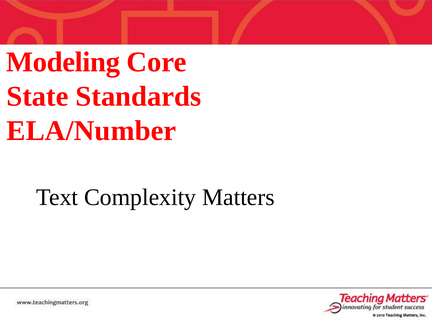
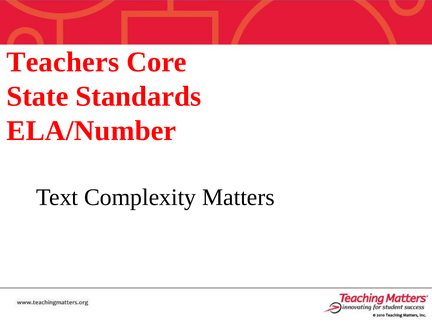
Modeling: Modeling -> Teachers
